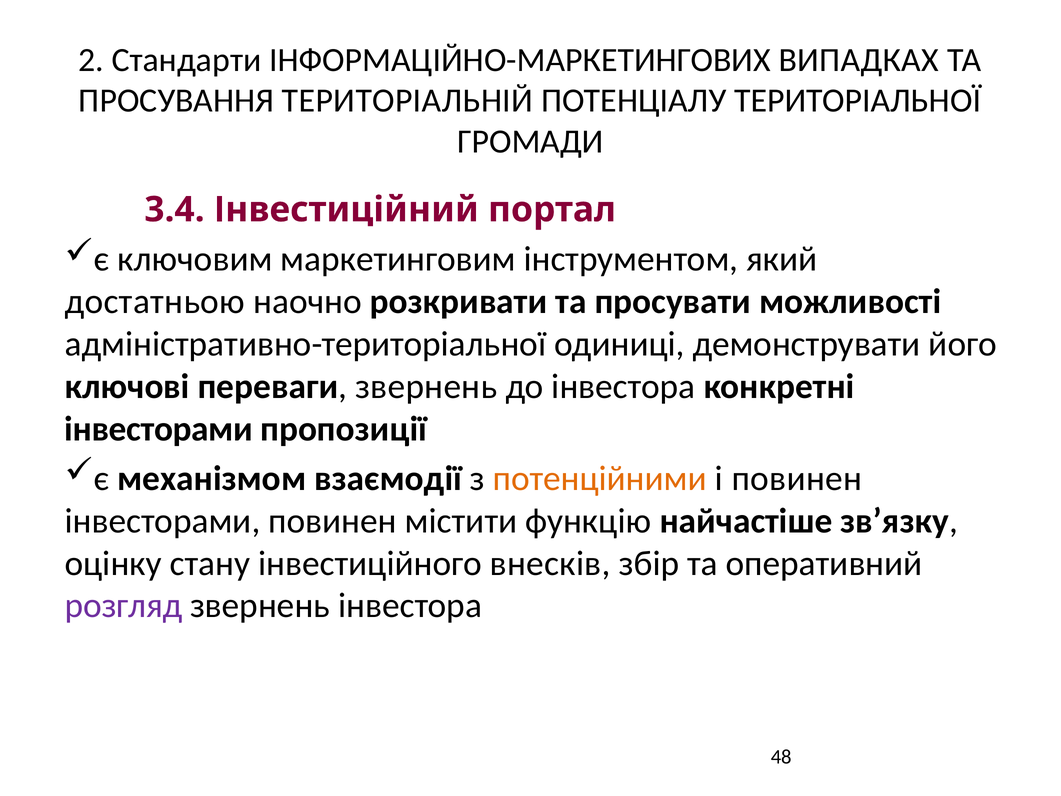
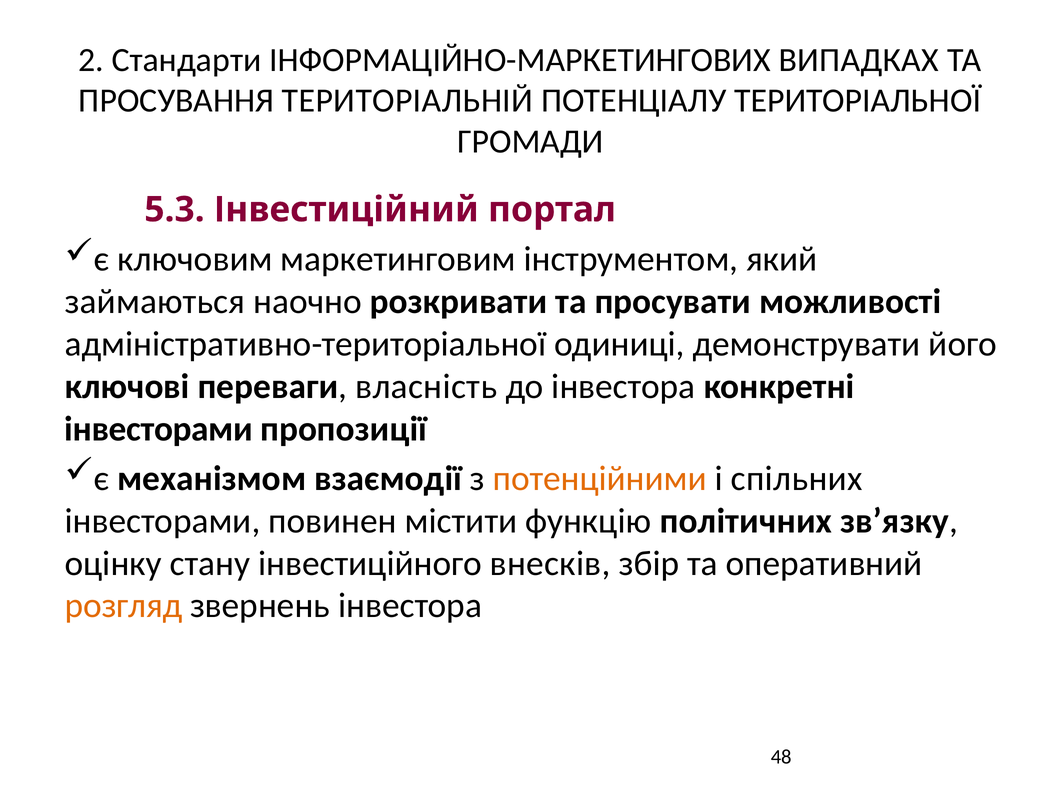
3.4: 3.4 -> 5.3
достатньою: достатньою -> займаються
переваги звернень: звернень -> власність
і повинен: повинен -> спільних
найчастіше: найчастіше -> політичних
розгляд colour: purple -> orange
